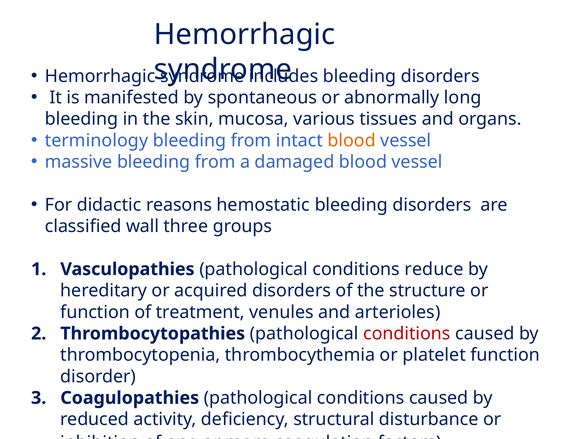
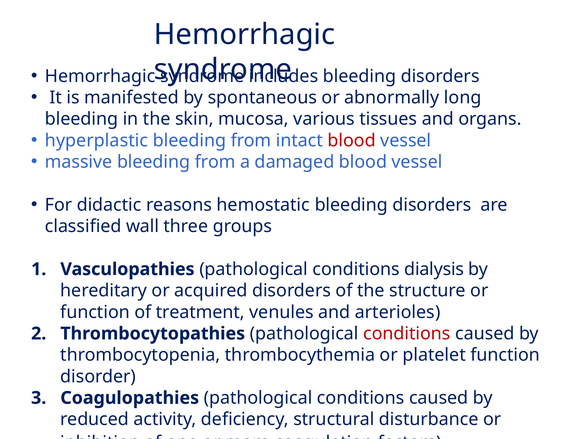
terminology: terminology -> hyperplastic
blood at (352, 140) colour: orange -> red
reduce: reduce -> dialysis
